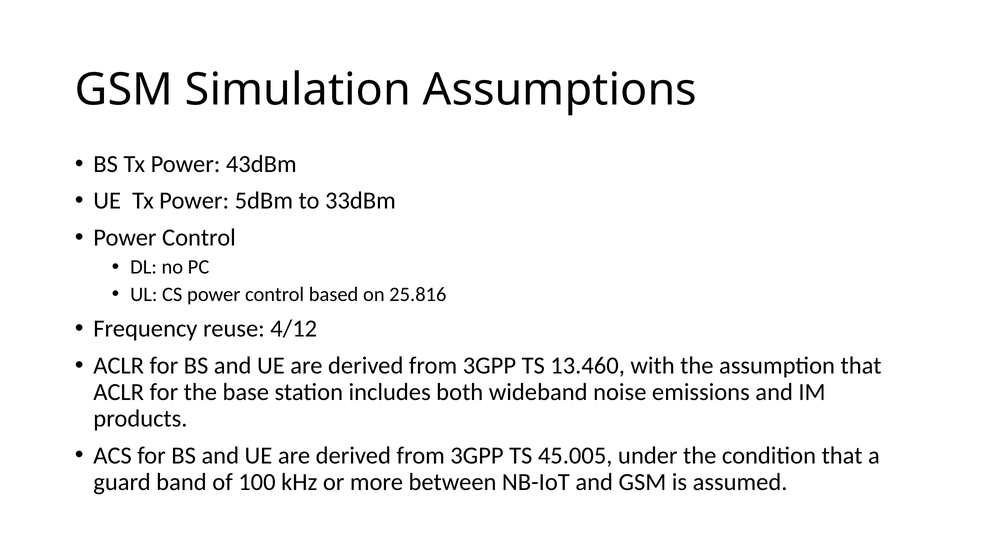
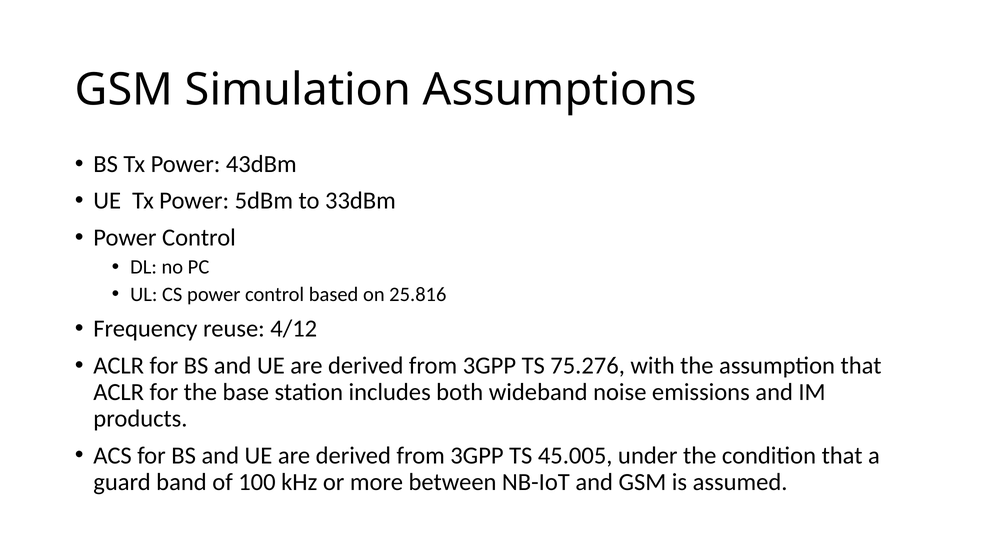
13.460: 13.460 -> 75.276
